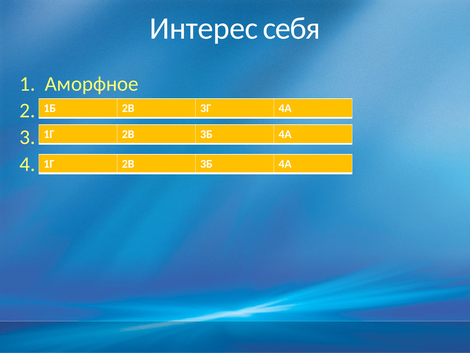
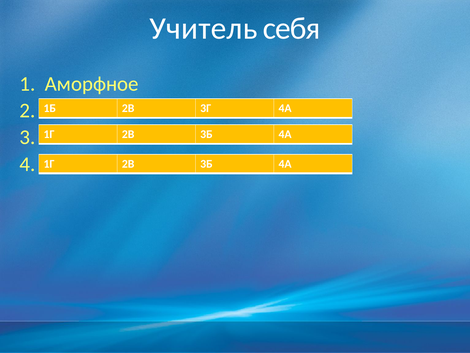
Интерес: Интерес -> Учитель
